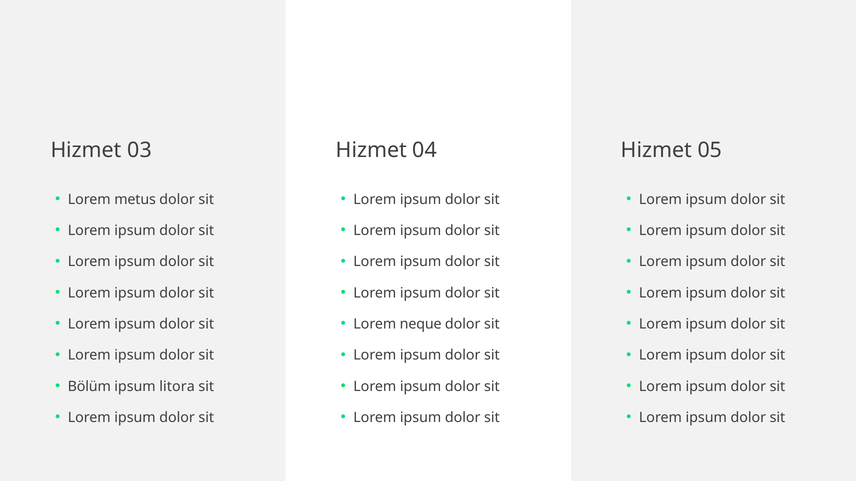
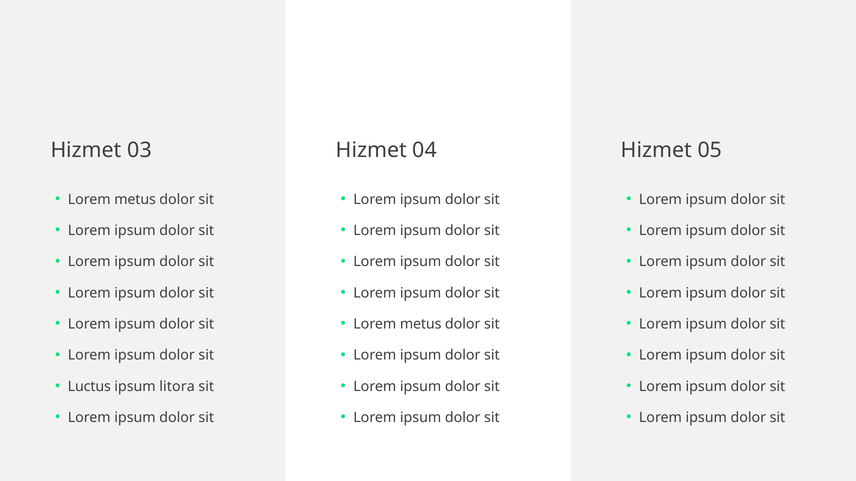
neque at (421, 324): neque -> metus
Bölüm: Bölüm -> Luctus
